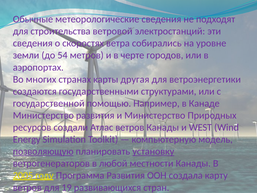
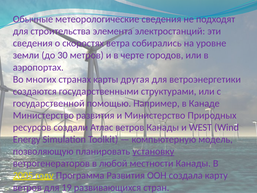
ветровой: ветровой -> элемента
54: 54 -> 30
позволяющую underline: present -> none
